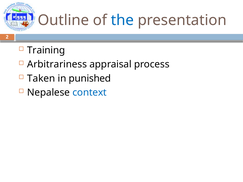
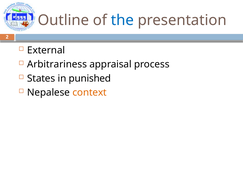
Training: Training -> External
Taken: Taken -> States
context colour: blue -> orange
